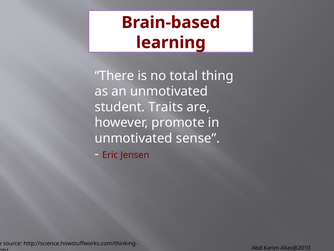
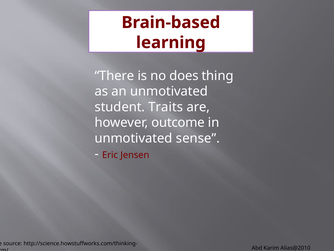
total: total -> does
promote: promote -> outcome
